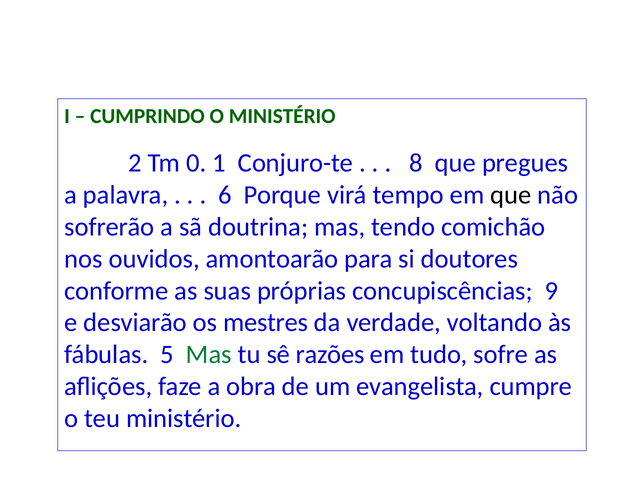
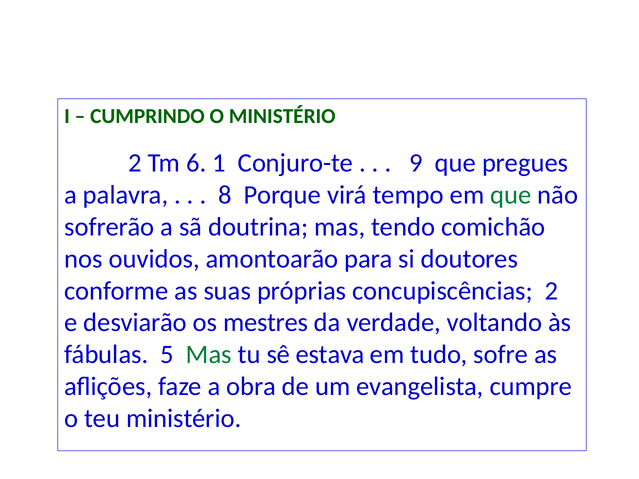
0: 0 -> 6
8: 8 -> 9
6: 6 -> 8
que at (511, 195) colour: black -> green
concupiscências 9: 9 -> 2
razões: razões -> estava
